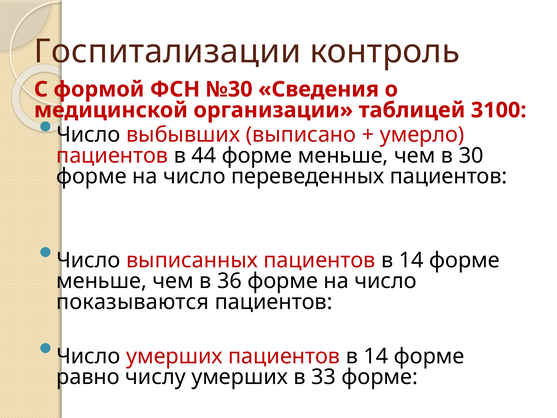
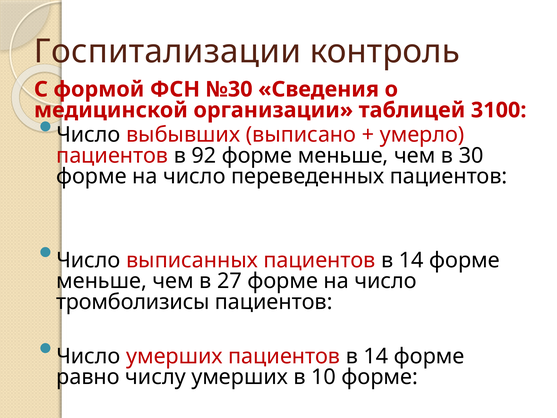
44: 44 -> 92
36: 36 -> 27
показываются: показываются -> тромболизисы
33: 33 -> 10
